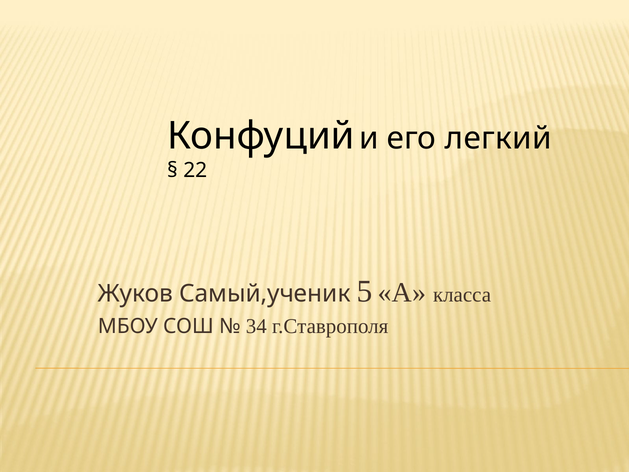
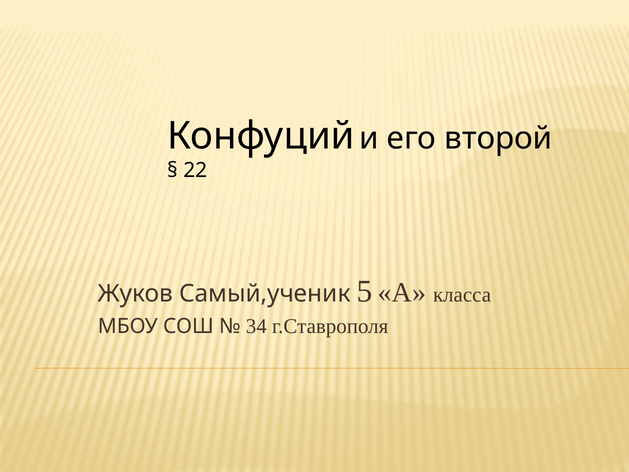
легкий: легкий -> второй
